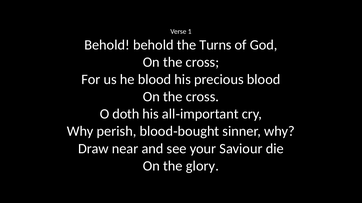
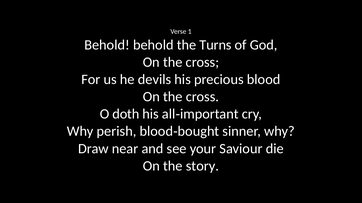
he blood: blood -> devils
glory: glory -> story
